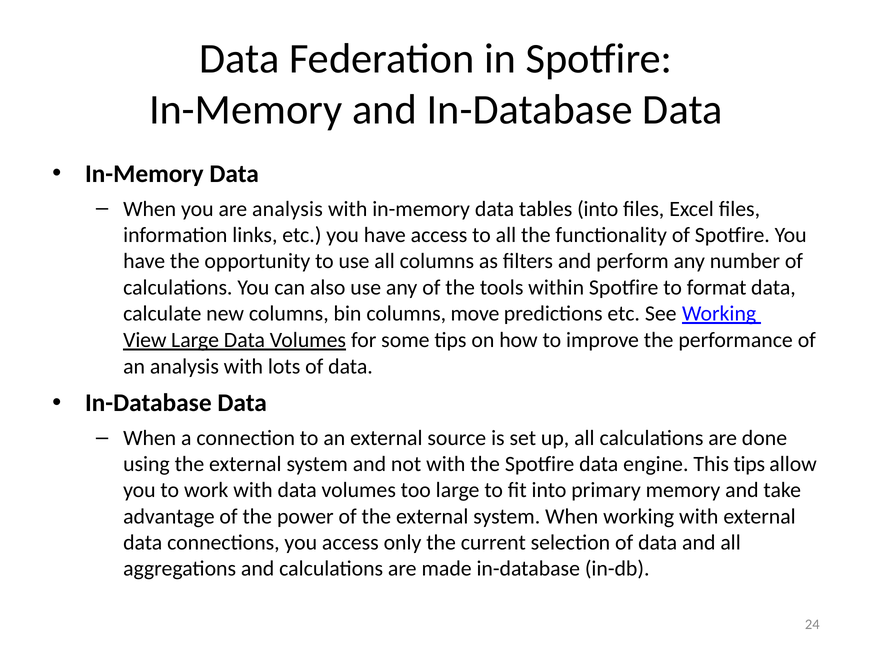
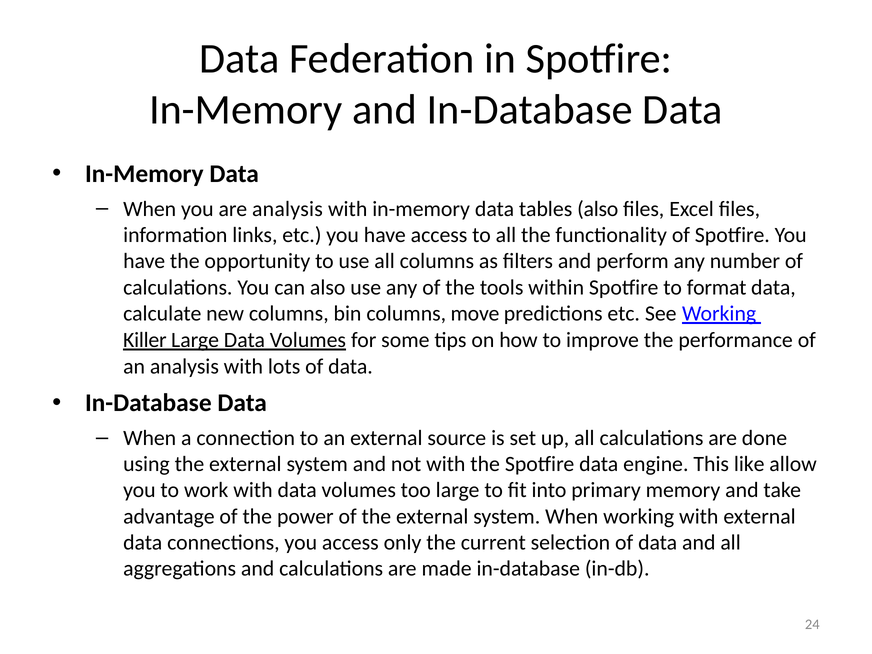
tables into: into -> also
View: View -> Killer
This tips: tips -> like
